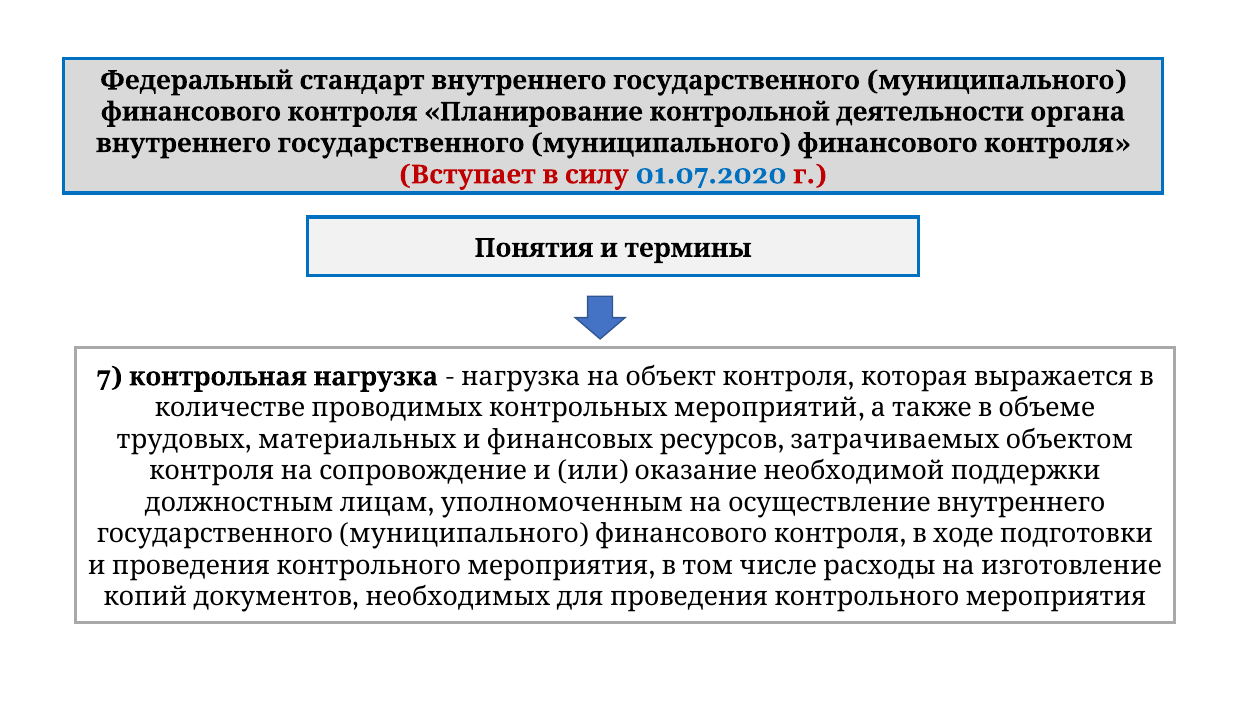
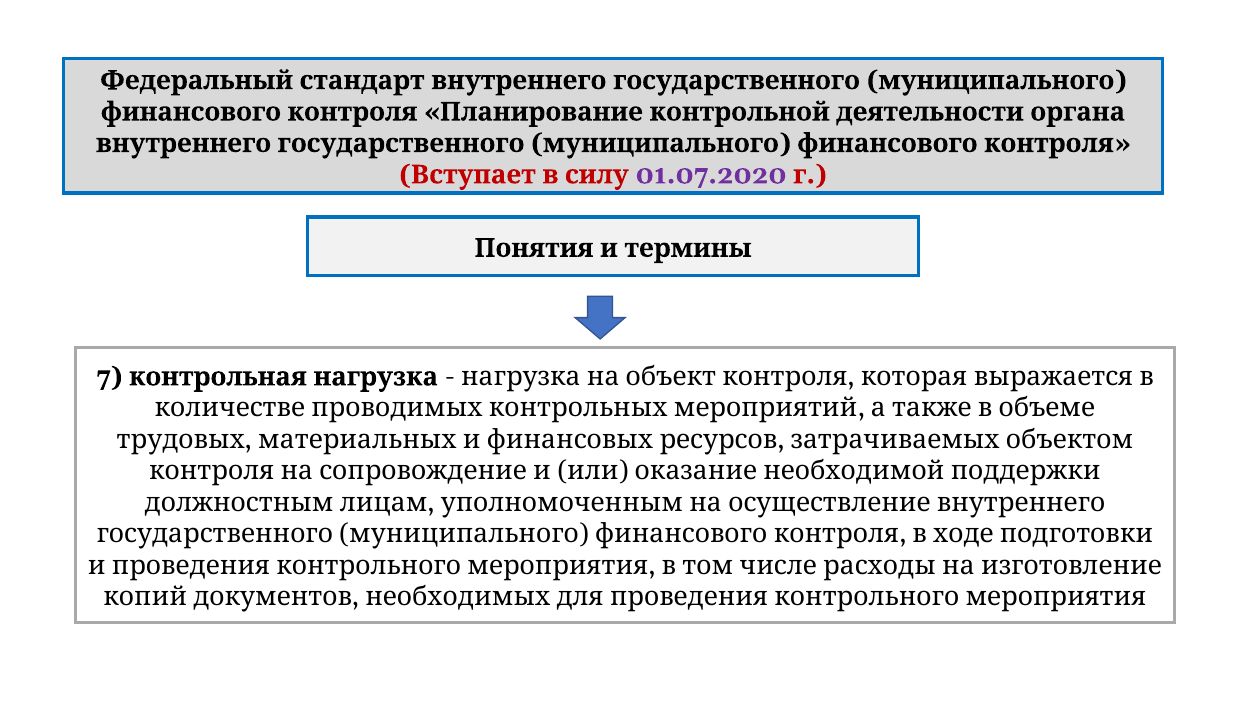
01.07.2020 colour: blue -> purple
